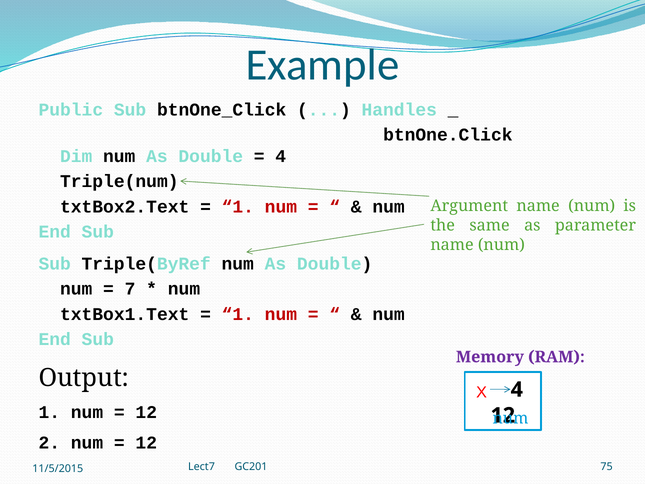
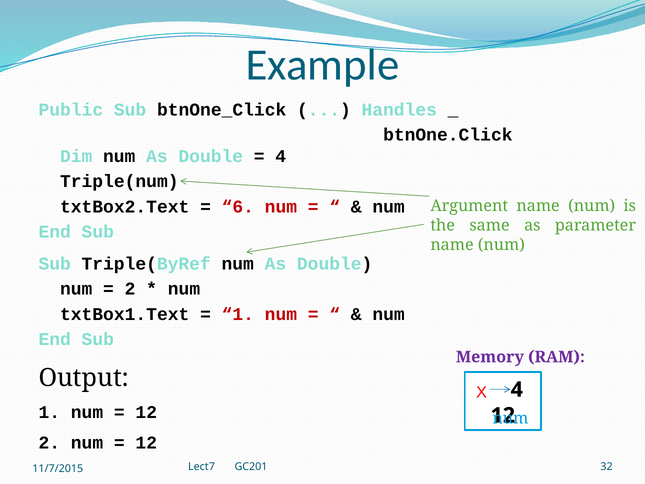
1 at (238, 207): 1 -> 6
7 at (130, 289): 7 -> 2
75: 75 -> 32
11/5/2015: 11/5/2015 -> 11/7/2015
